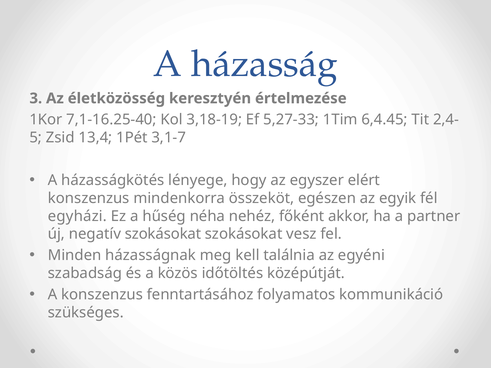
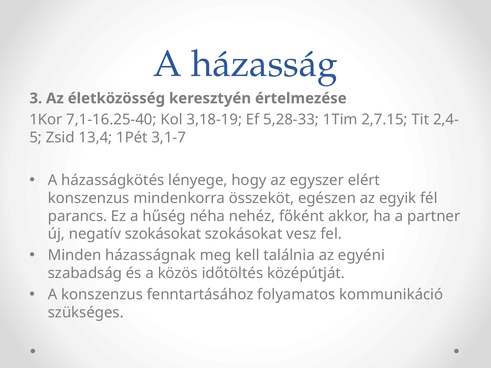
5,27-33: 5,27-33 -> 5,28-33
6,4.45: 6,4.45 -> 2,7.15
egyházi: egyházi -> parancs
